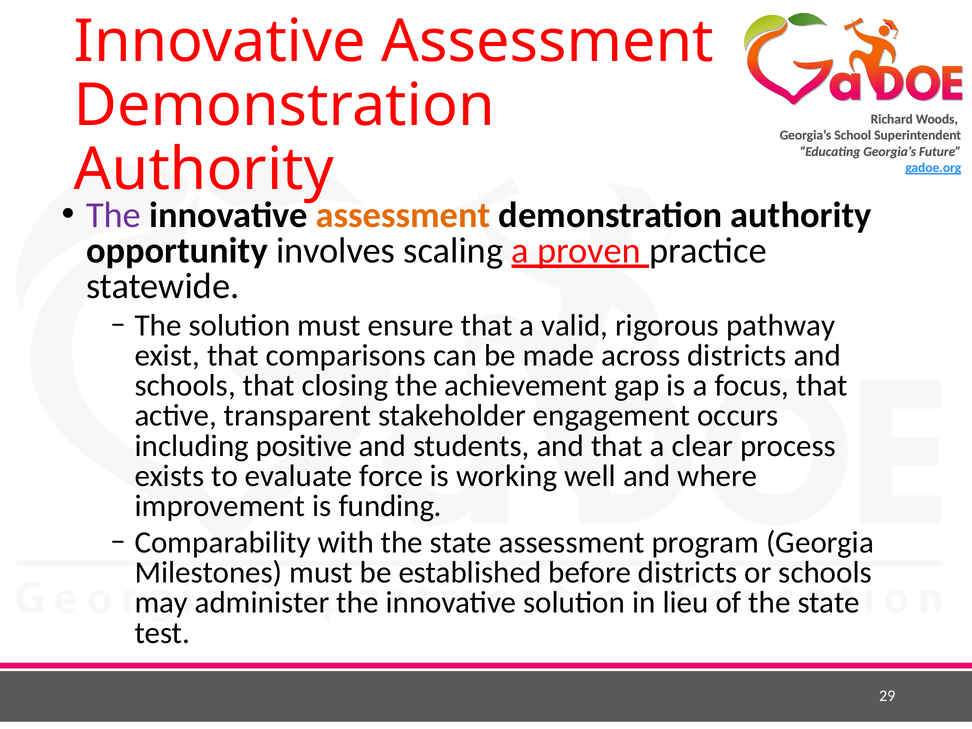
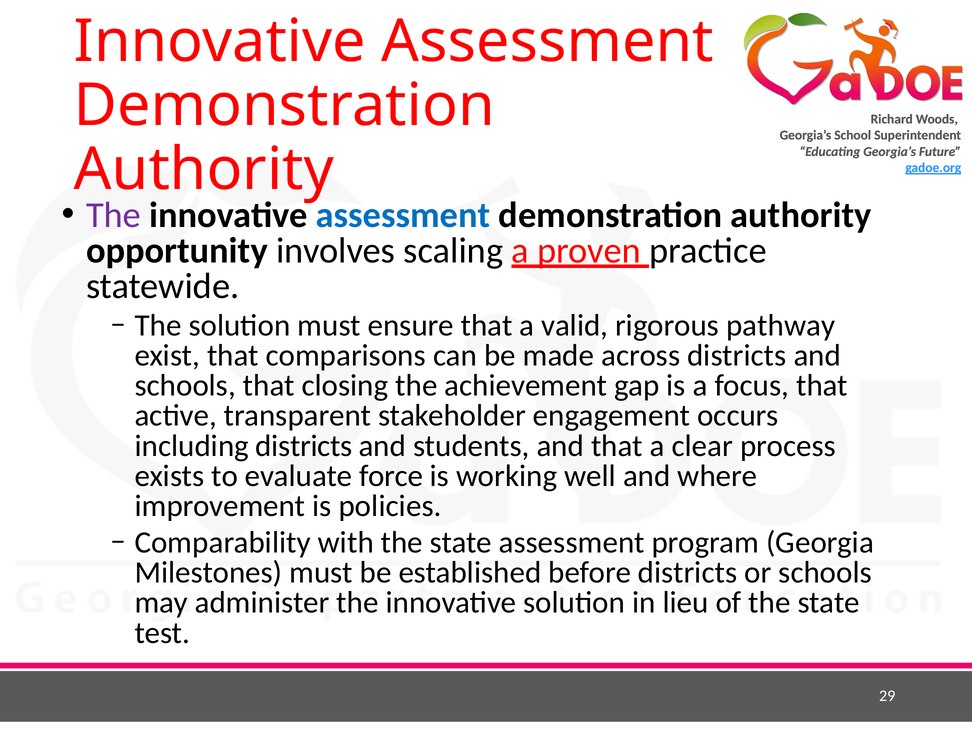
assessment at (403, 215) colour: orange -> blue
including positive: positive -> districts
funding: funding -> policies
